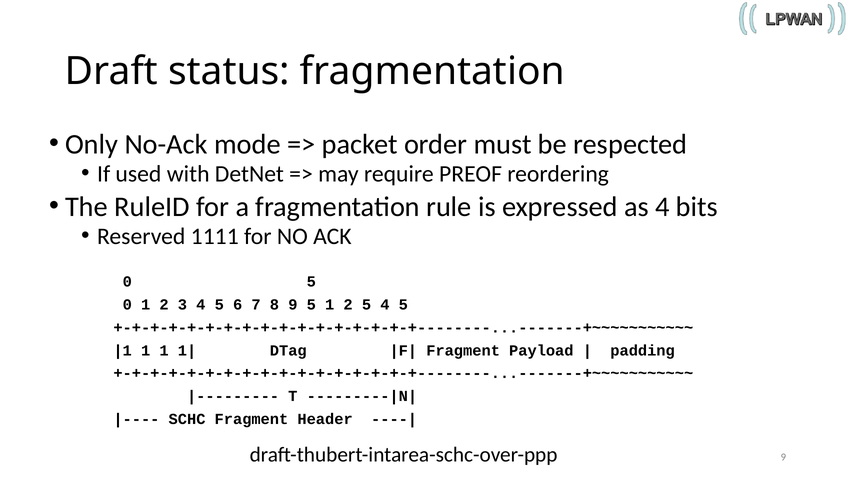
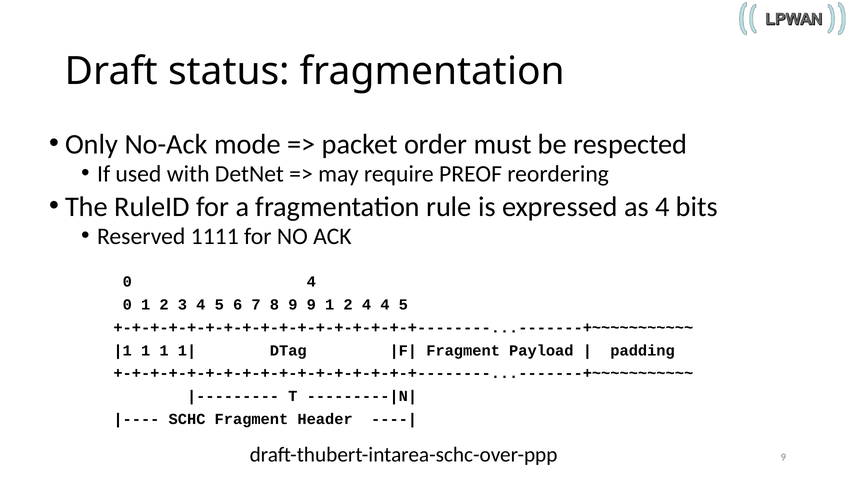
0 5: 5 -> 4
9 5: 5 -> 9
2 5: 5 -> 4
